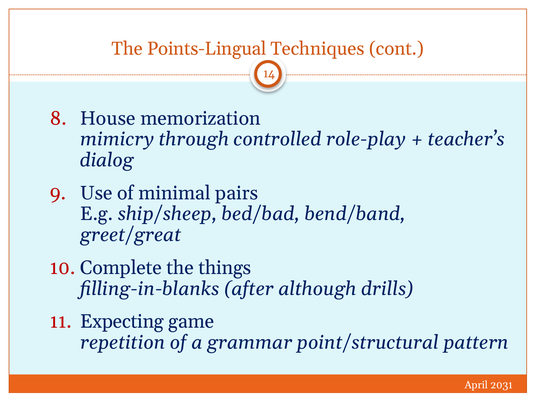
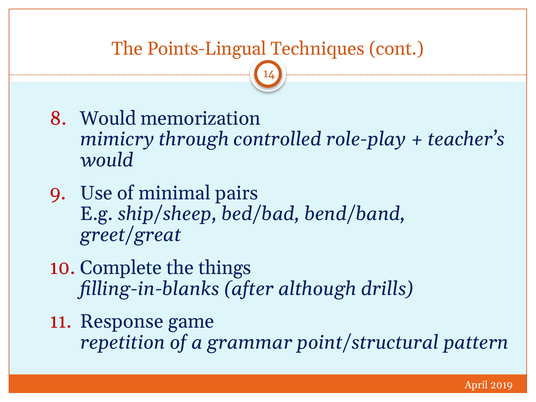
House at (108, 118): House -> Would
dialog at (107, 160): dialog -> would
Expecting: Expecting -> Response
2031: 2031 -> 2019
